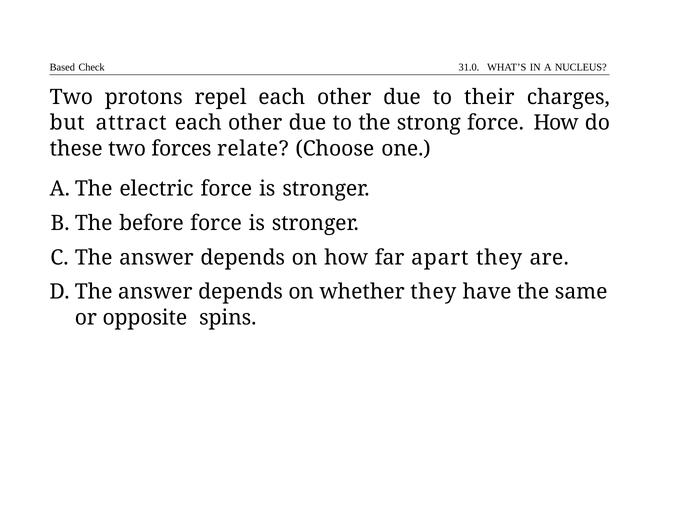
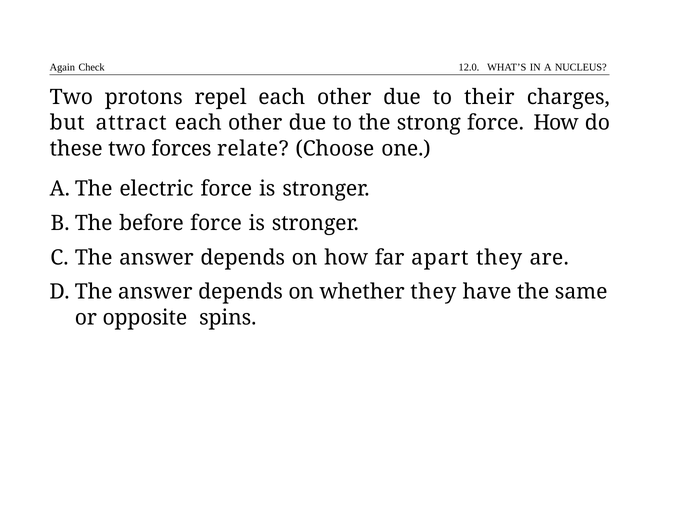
Based: Based -> Again
31.0: 31.0 -> 12.0
